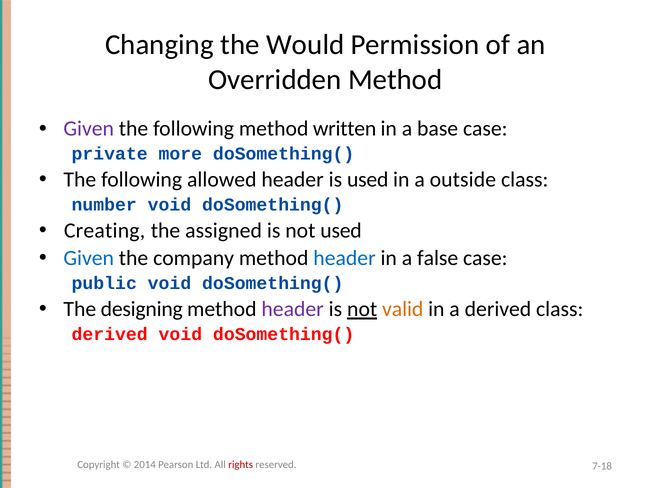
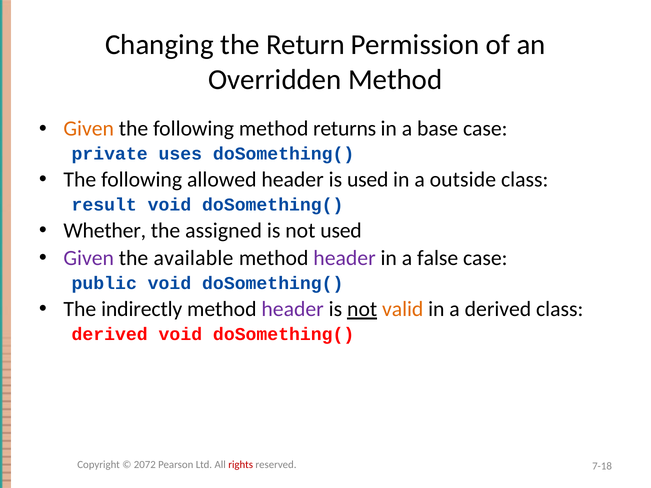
Would: Would -> Return
Given at (89, 129) colour: purple -> orange
written: written -> returns
more: more -> uses
number: number -> result
Creating: Creating -> Whether
Given at (89, 258) colour: blue -> purple
company: company -> available
header at (345, 258) colour: blue -> purple
designing: designing -> indirectly
2014: 2014 -> 2072
